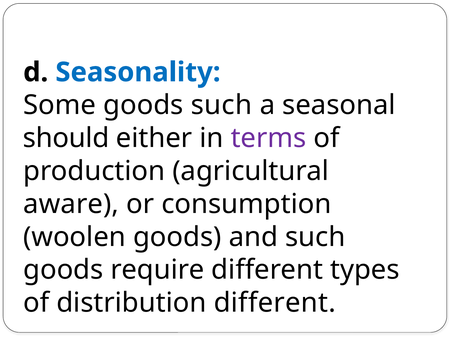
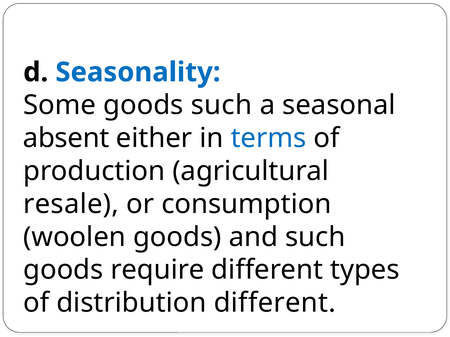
should: should -> absent
terms colour: purple -> blue
aware: aware -> resale
